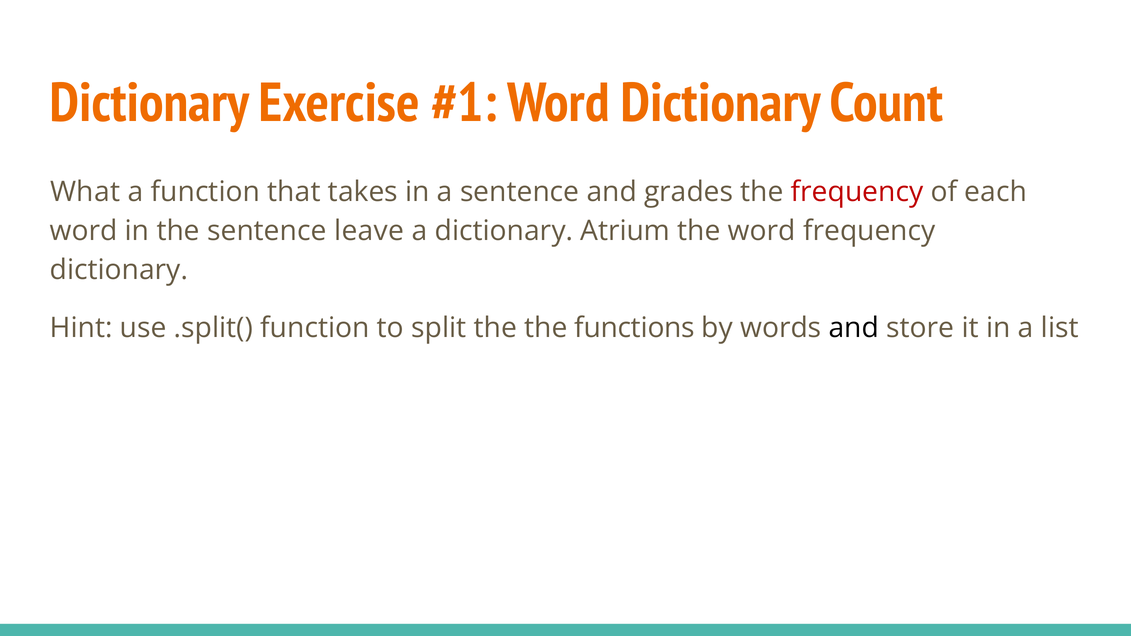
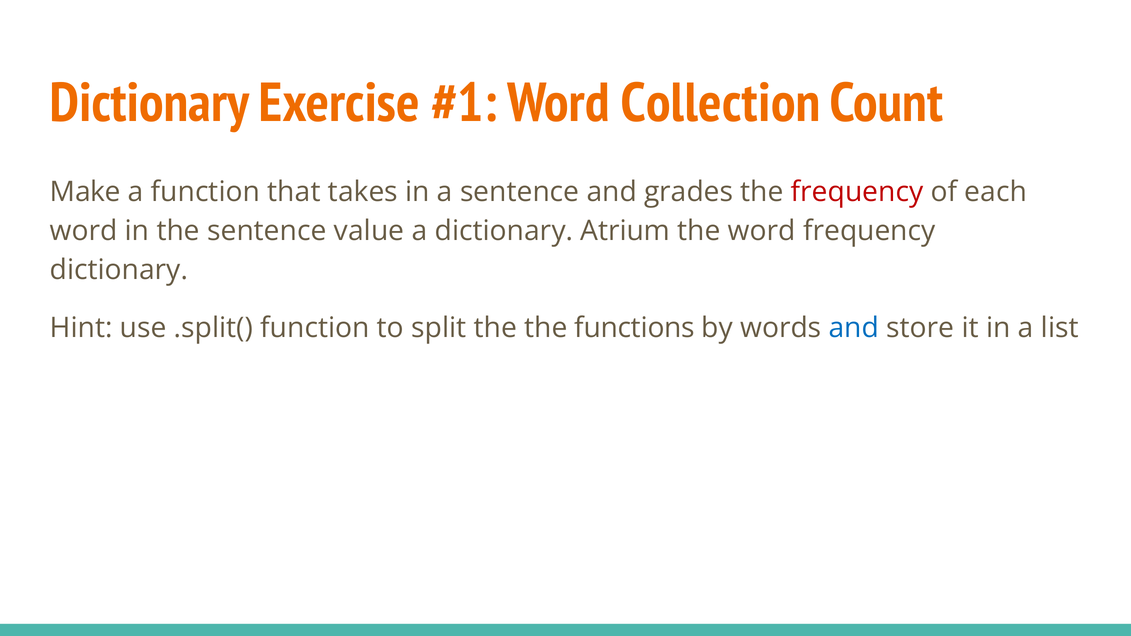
Word Dictionary: Dictionary -> Collection
What: What -> Make
leave: leave -> value
and at (854, 328) colour: black -> blue
